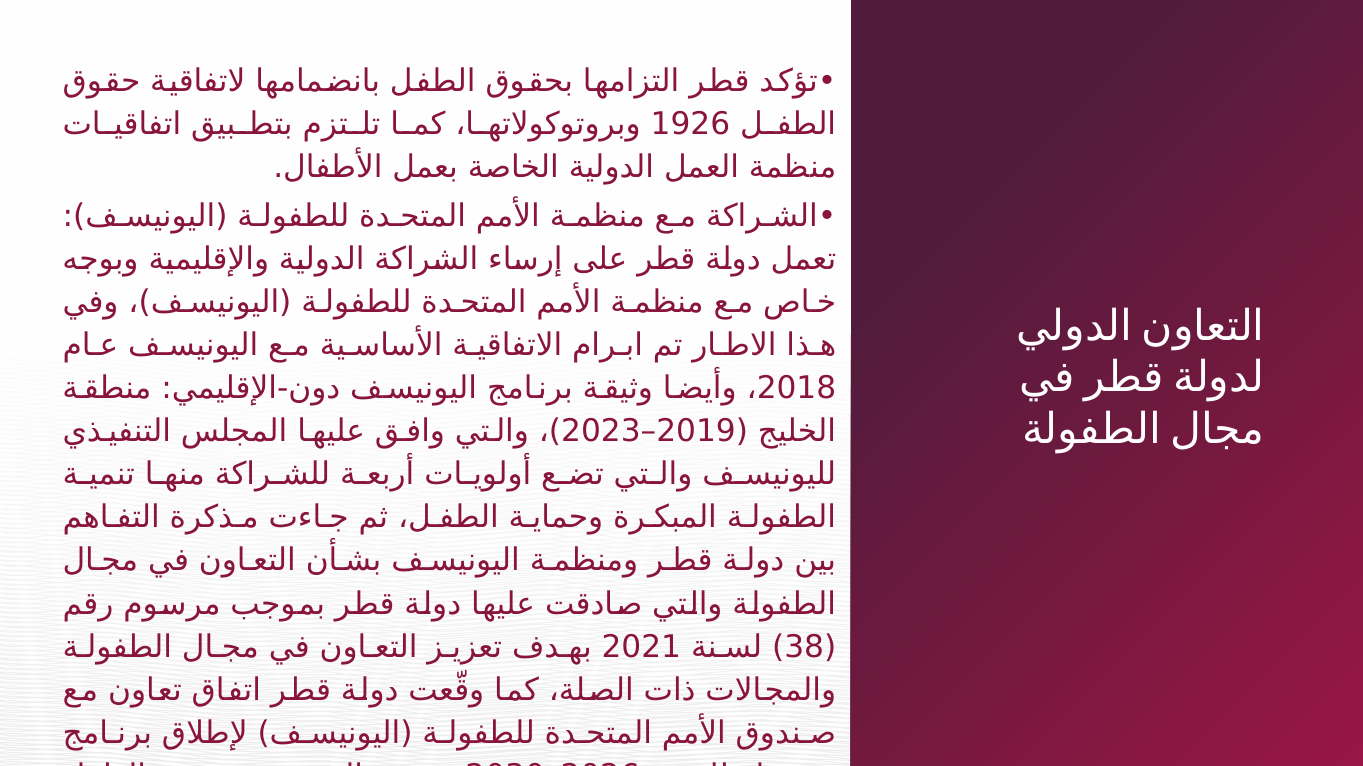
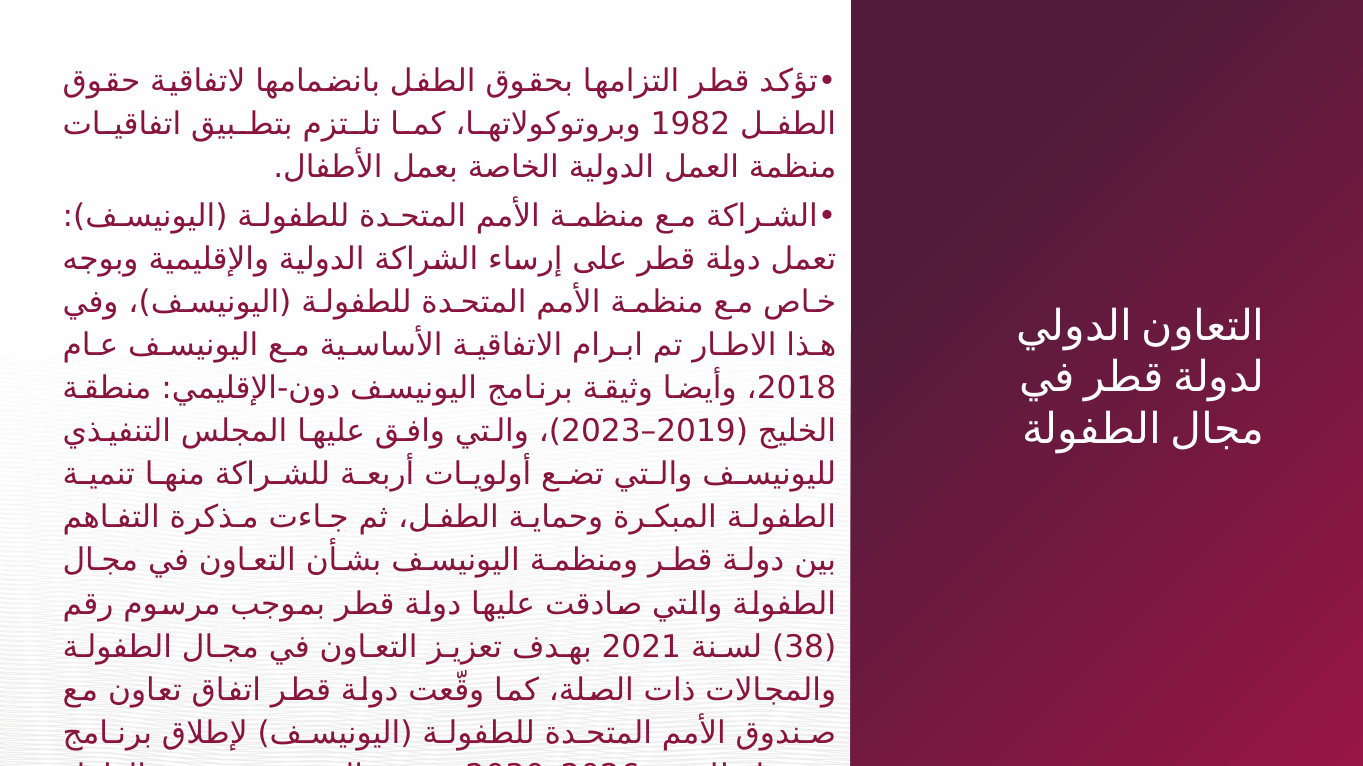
1926: 1926 -> 1982
